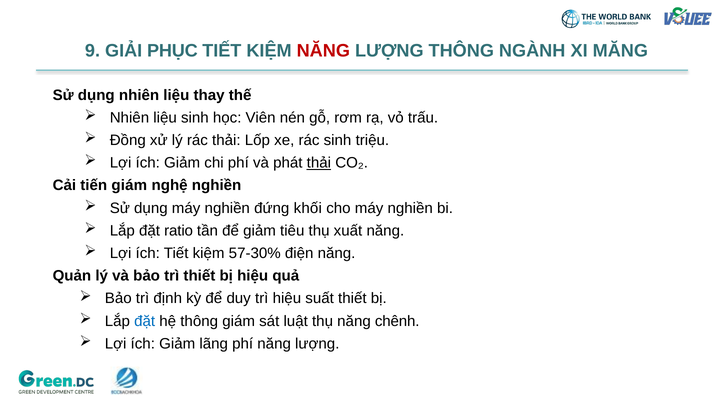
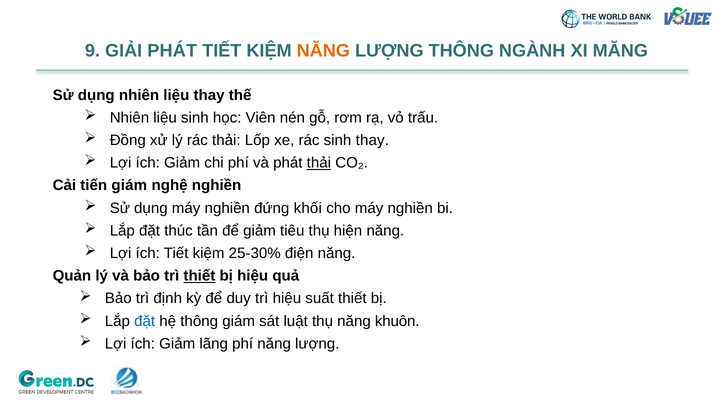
GIẢI PHỤC: PHỤC -> PHÁT
NĂNG at (323, 51) colour: red -> orange
sinh triệu: triệu -> thay
ratio: ratio -> thúc
xuất: xuất -> hiện
57-30%: 57-30% -> 25-30%
thiết at (199, 276) underline: none -> present
chênh: chênh -> khuôn
